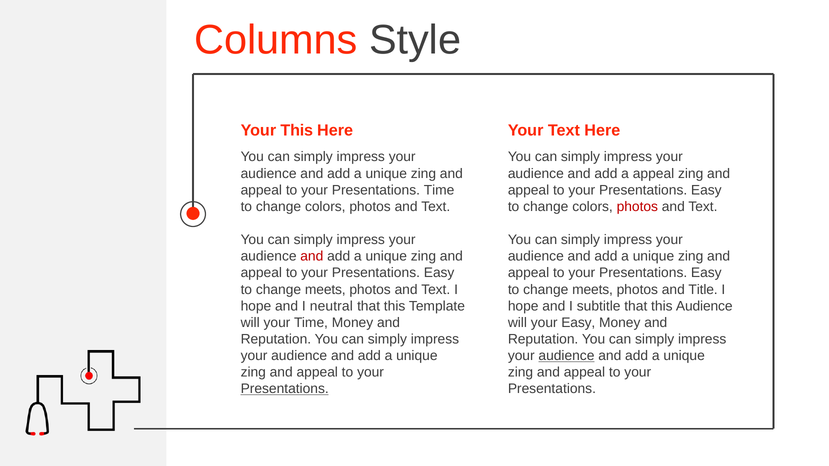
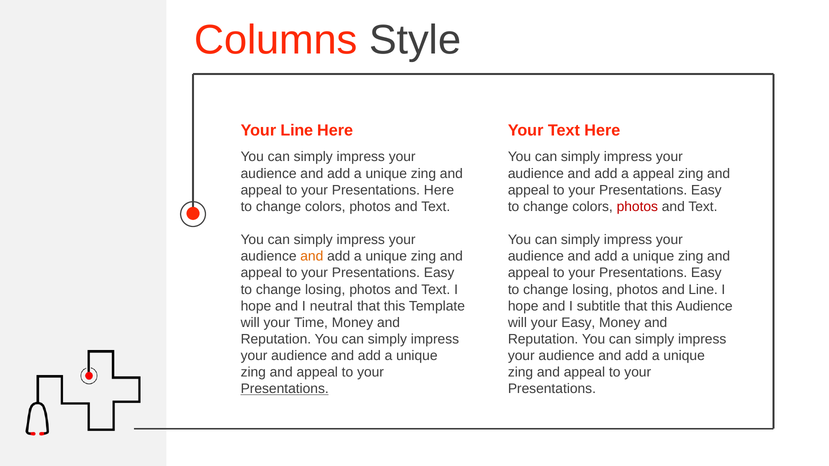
Your This: This -> Line
Presentations Time: Time -> Here
and at (312, 257) colour: red -> orange
meets at (325, 290): meets -> losing
meets at (593, 290): meets -> losing
and Title: Title -> Line
audience at (566, 356) underline: present -> none
